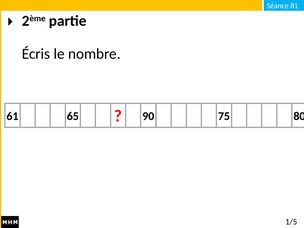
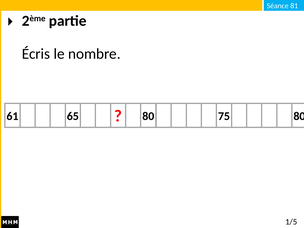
65 90: 90 -> 80
